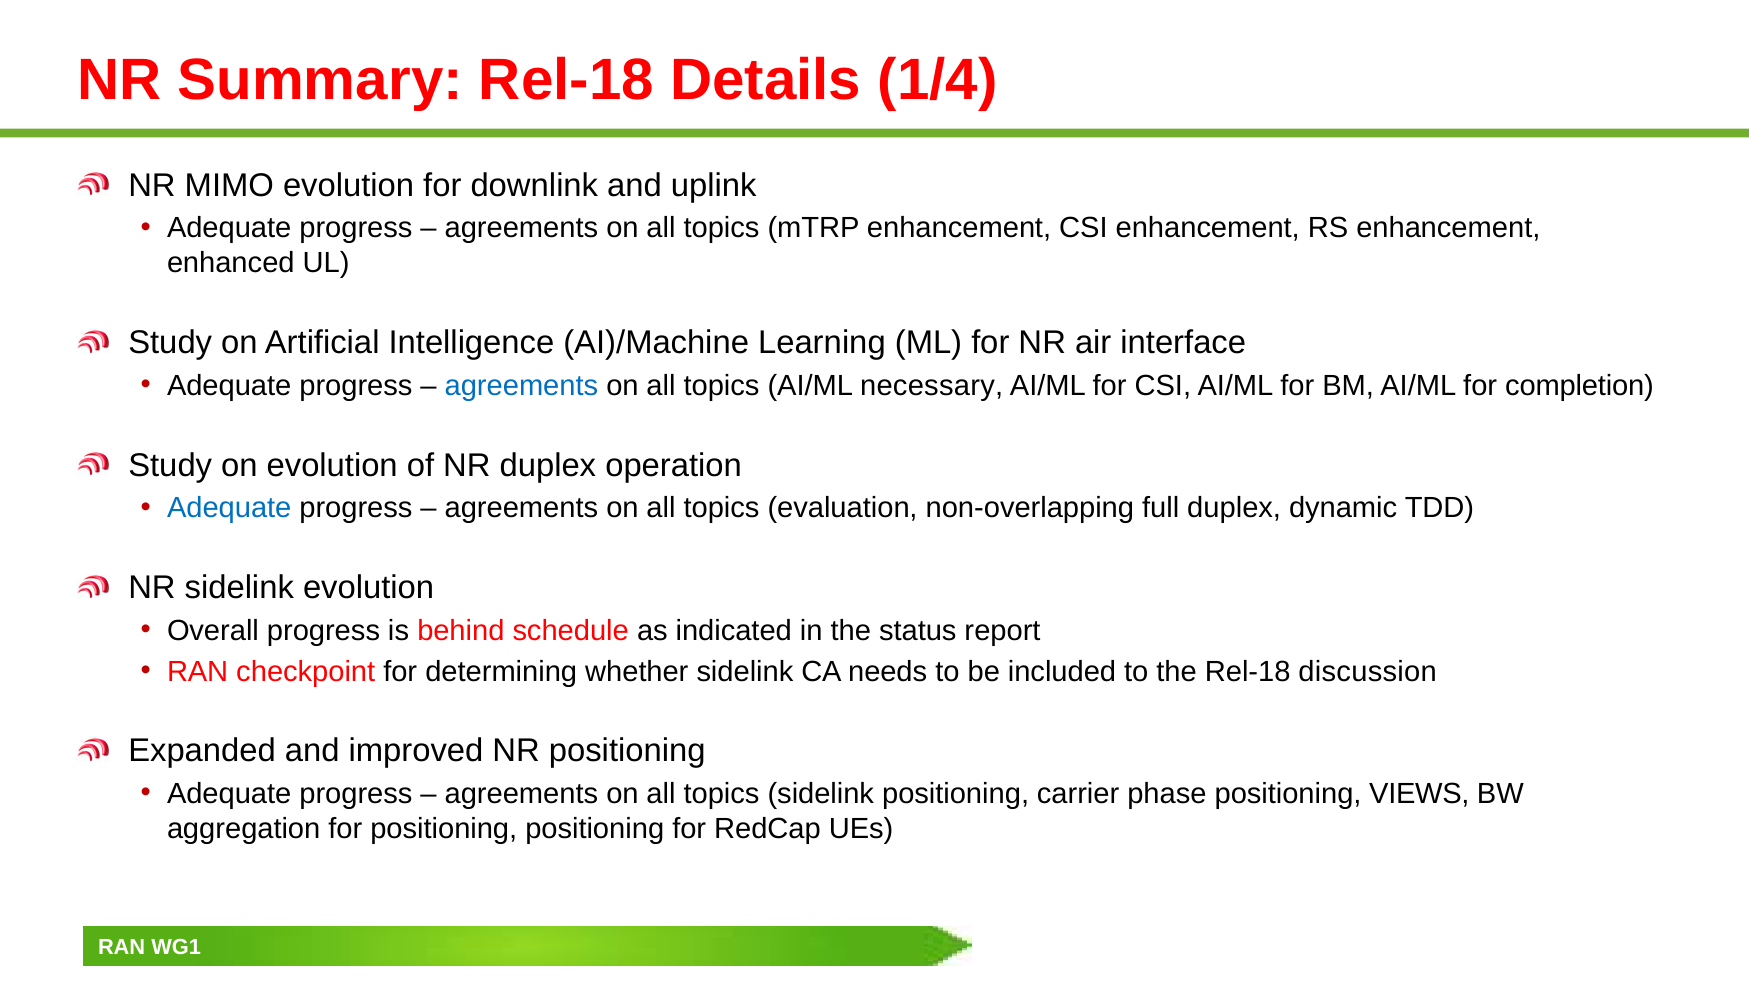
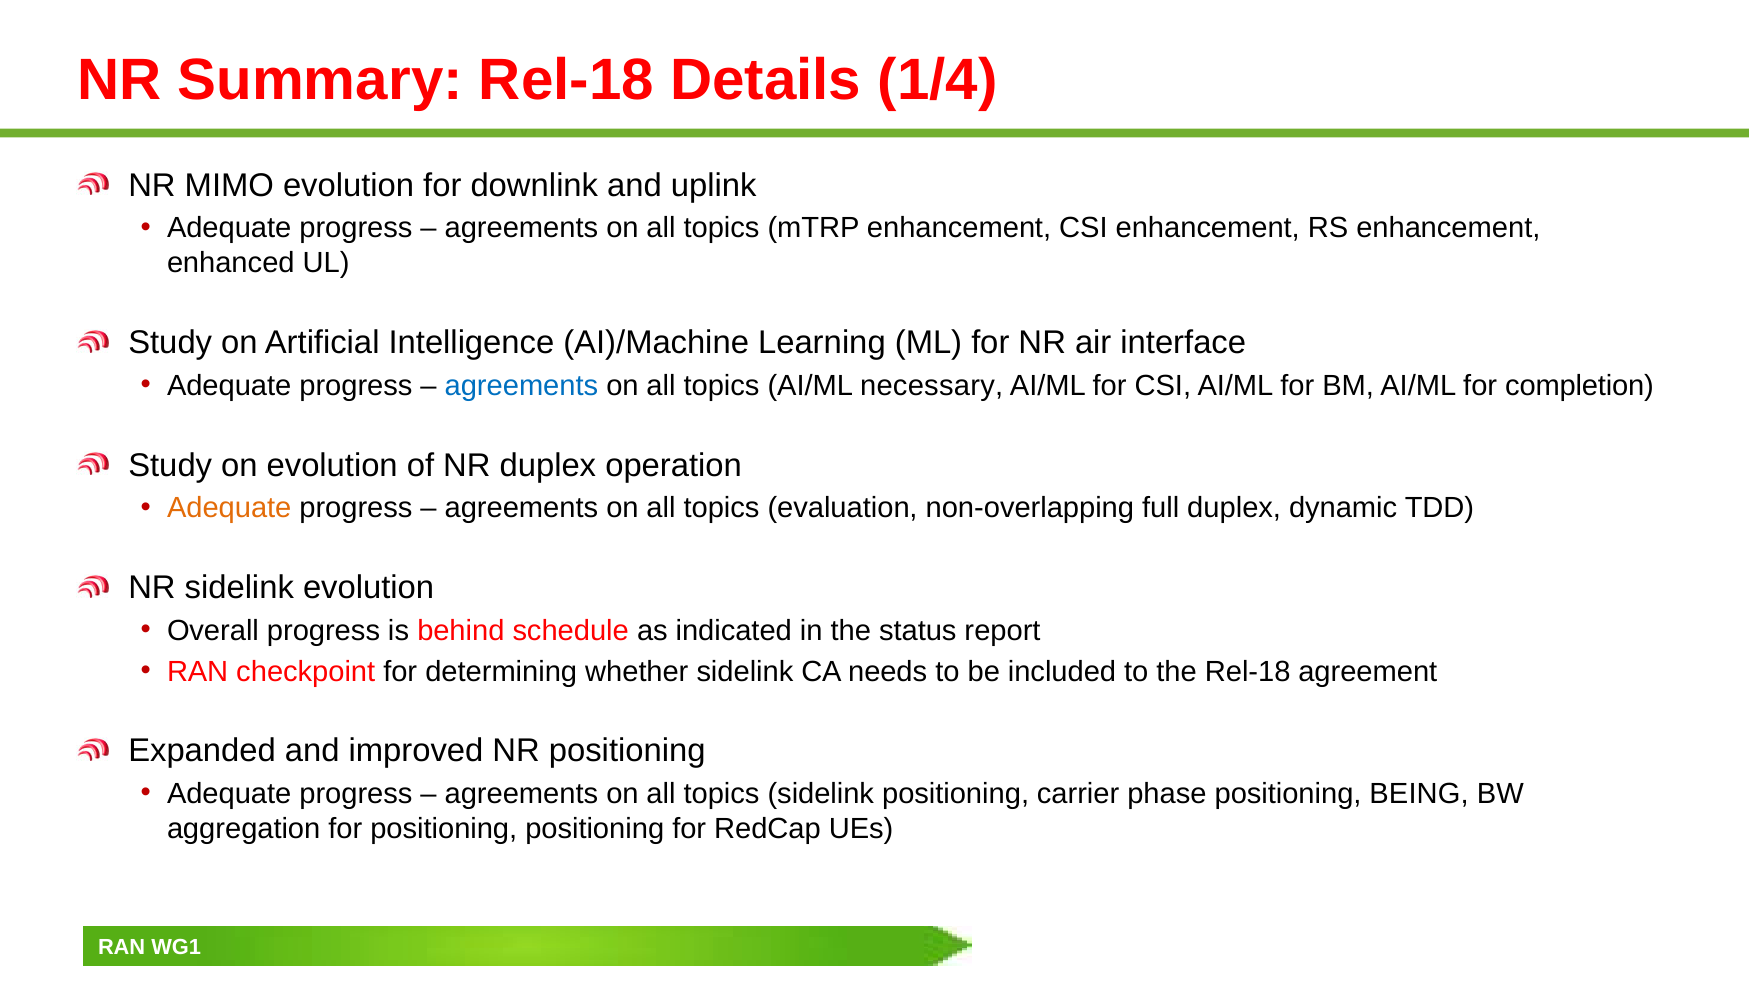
Adequate at (229, 508) colour: blue -> orange
discussion: discussion -> agreement
VIEWS: VIEWS -> BEING
